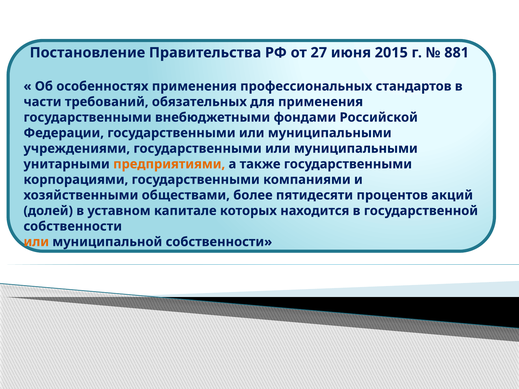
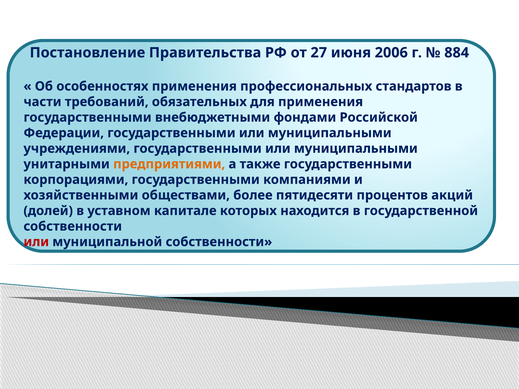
2015: 2015 -> 2006
881: 881 -> 884
или at (36, 242) colour: orange -> red
